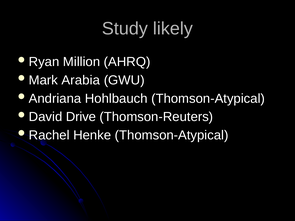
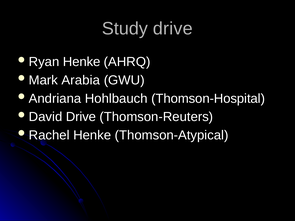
Study likely: likely -> drive
Million at (82, 62): Million -> Henke
Hohlbauch Thomson-Atypical: Thomson-Atypical -> Thomson-Hospital
